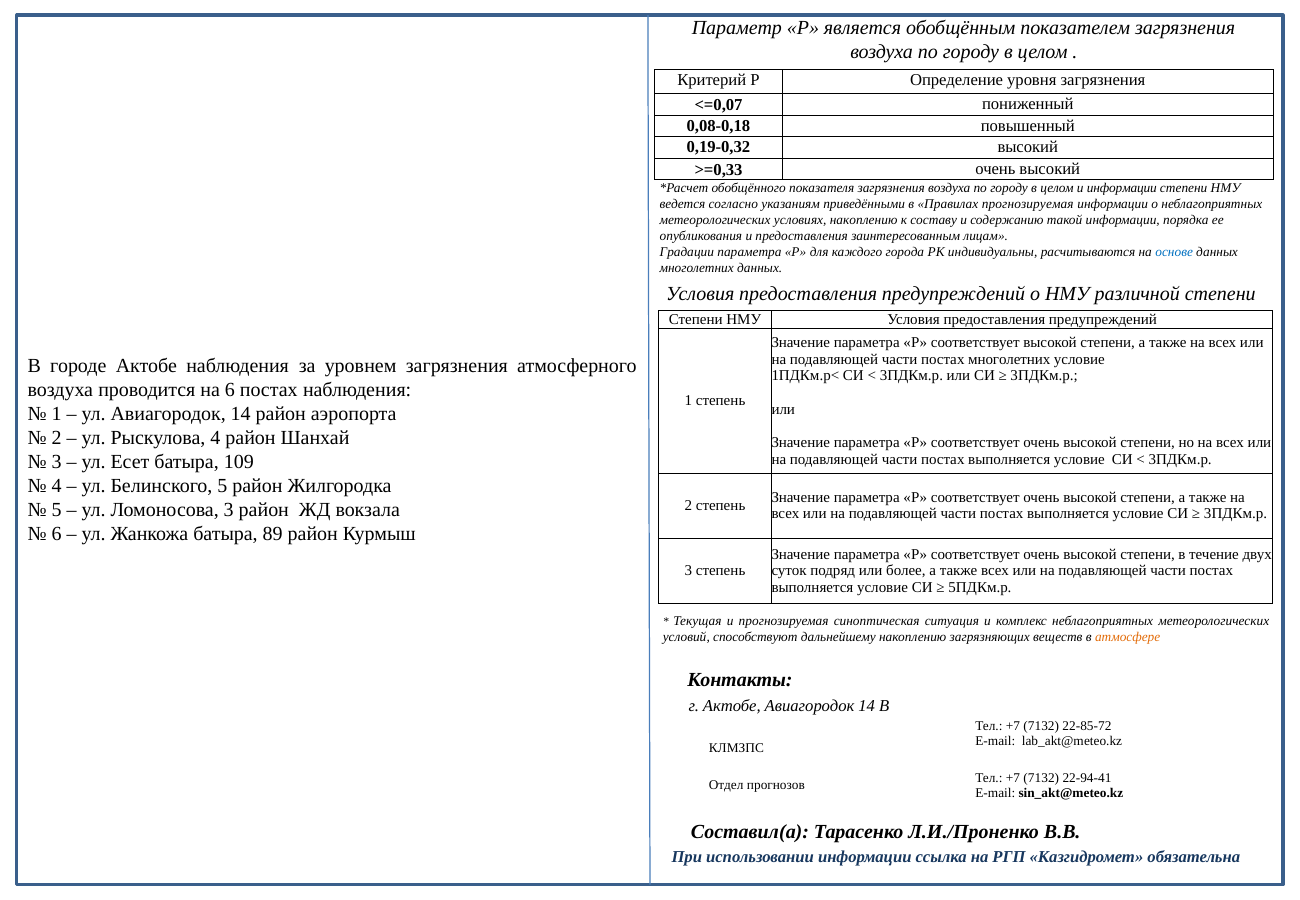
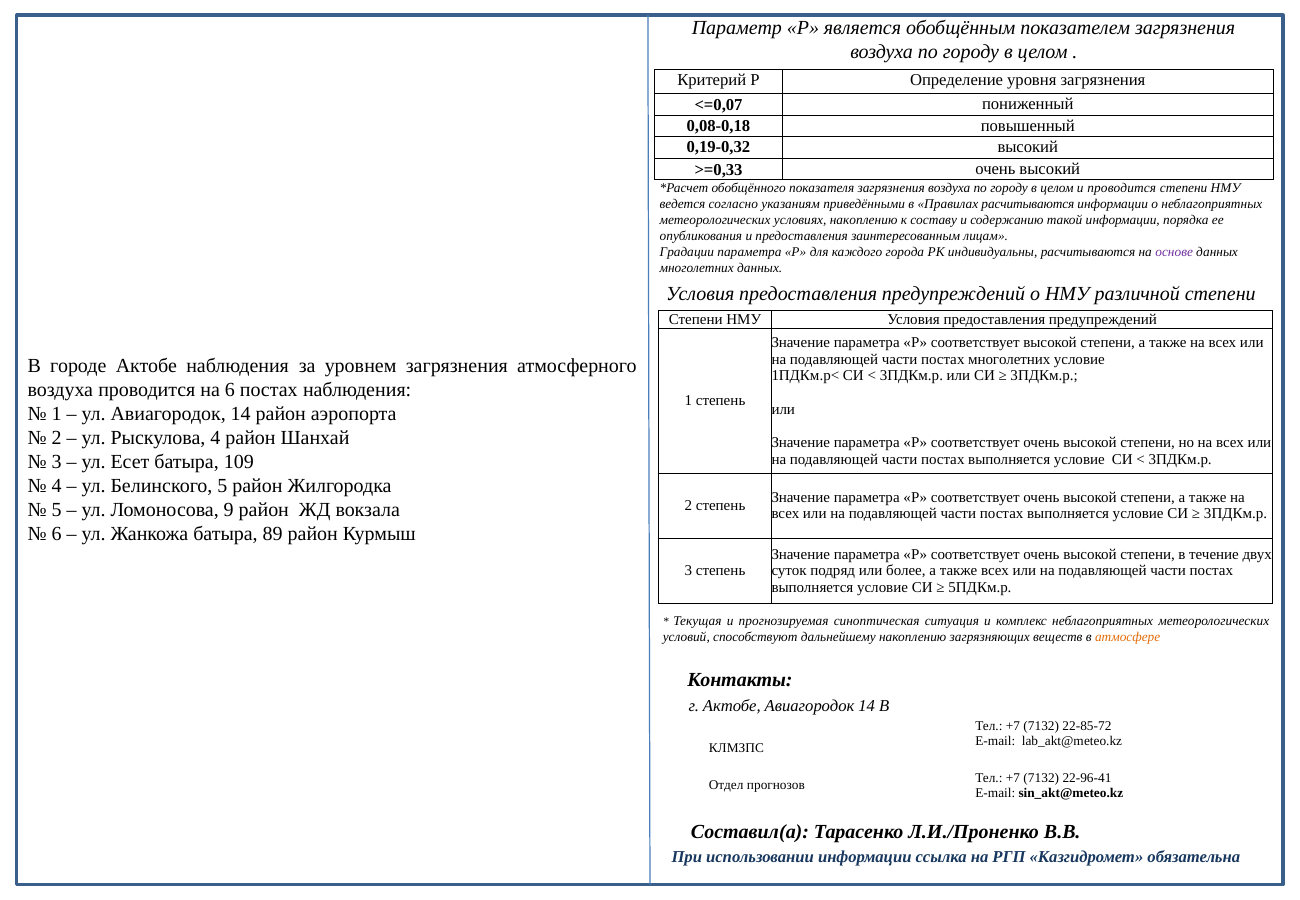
и информации: информации -> проводится
Правилах прогнозируемая: прогнозируемая -> расчитываются
основе colour: blue -> purple
Ломоносова 3: 3 -> 9
22-94-41: 22-94-41 -> 22-96-41
